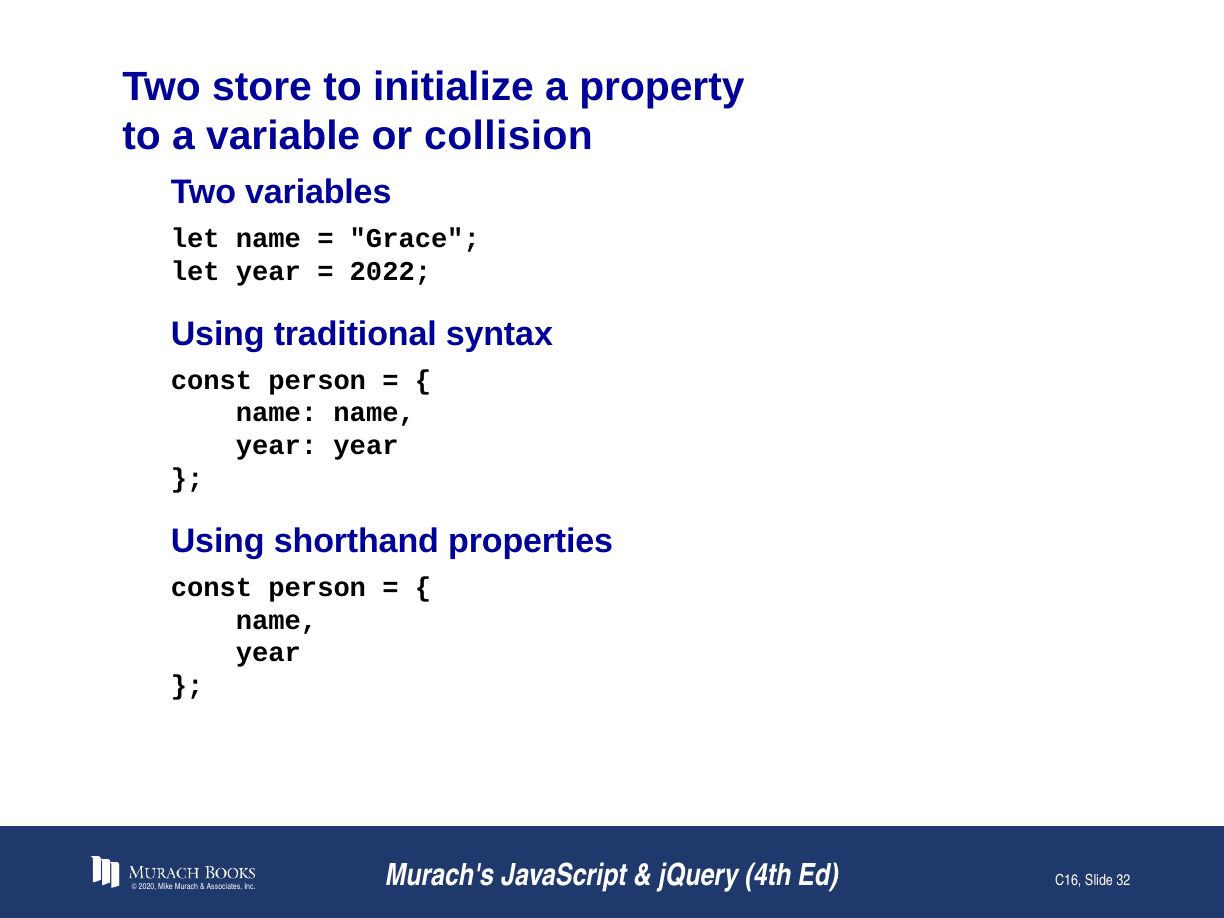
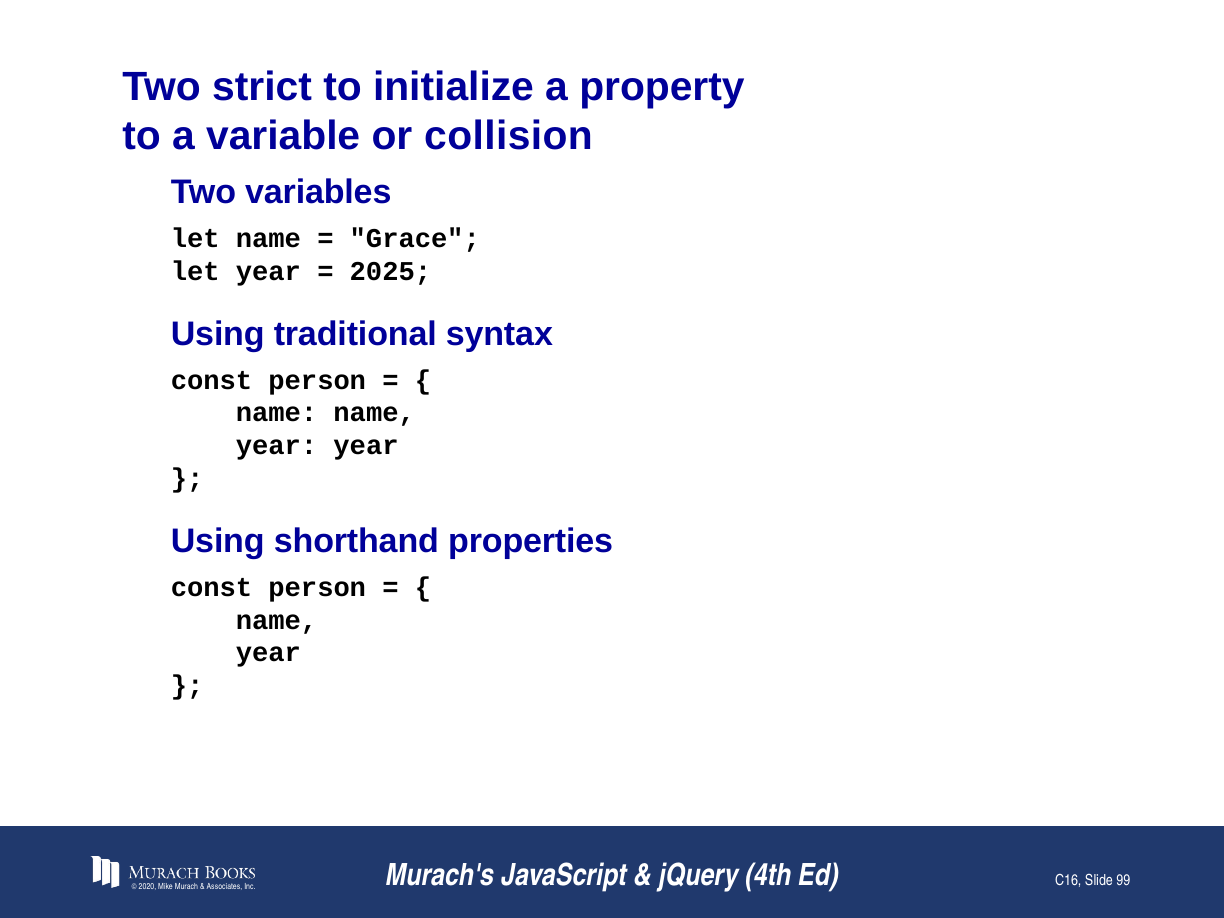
store: store -> strict
2022: 2022 -> 2025
32: 32 -> 99
